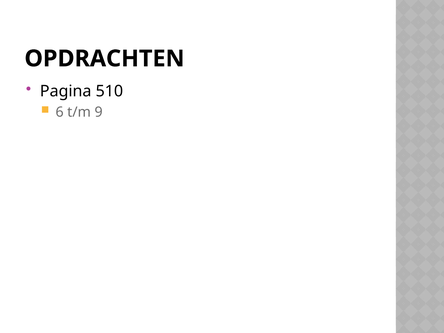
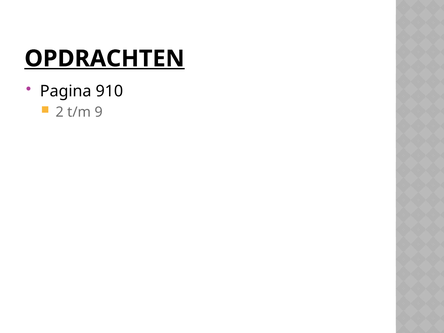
OPDRACHTEN underline: none -> present
510: 510 -> 910
6: 6 -> 2
